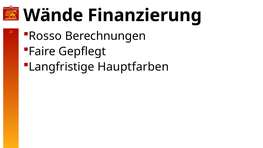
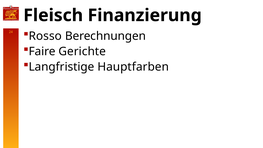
Wände: Wände -> Fleisch
Gepflegt: Gepflegt -> Gerichte
